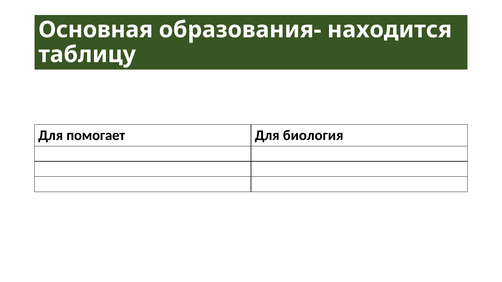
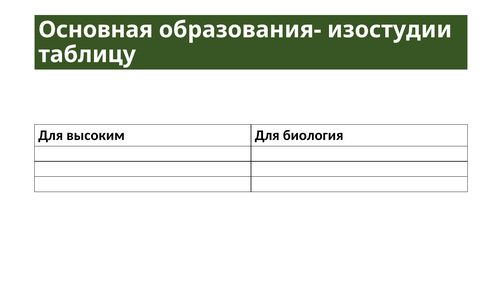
находится: находится -> изостудии
помогает: помогает -> высоким
